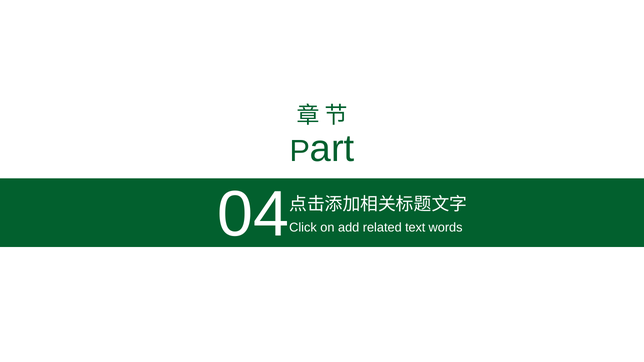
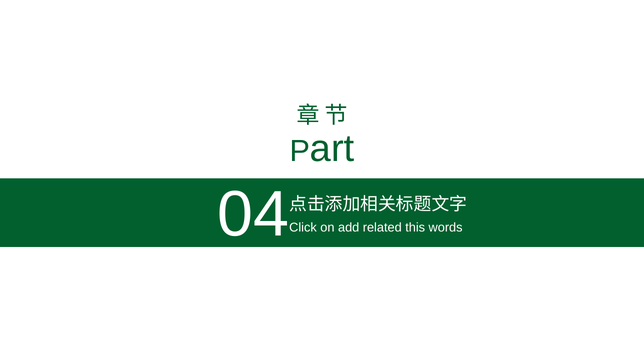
text: text -> this
